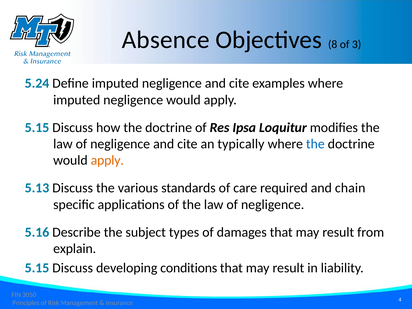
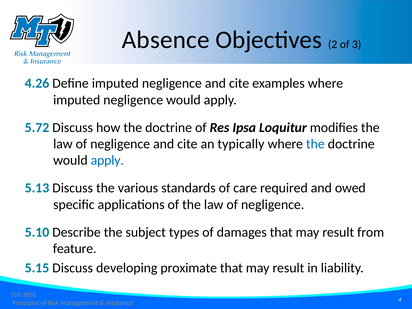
8: 8 -> 2
5.24: 5.24 -> 4.26
5.15 at (37, 127): 5.15 -> 5.72
apply at (107, 160) colour: orange -> blue
chain: chain -> owed
5.16: 5.16 -> 5.10
explain: explain -> feature
conditions: conditions -> proximate
